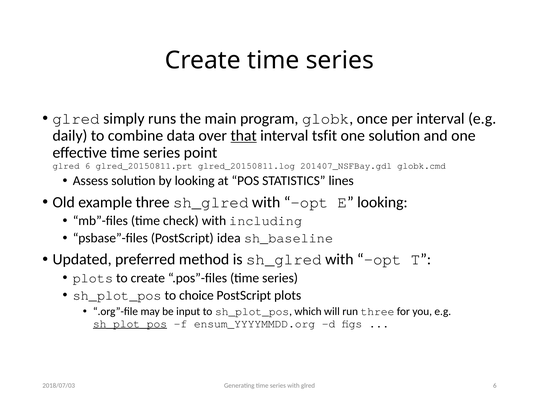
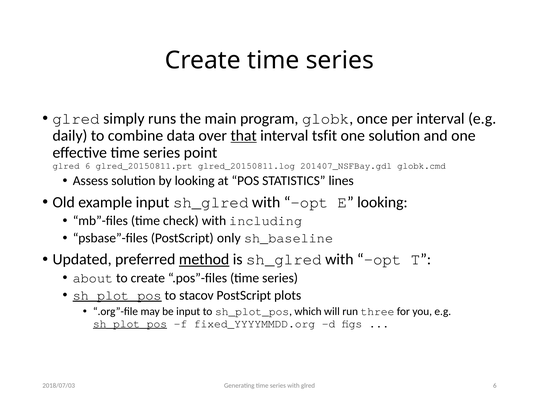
example three: three -> input
idea: idea -> only
method underline: none -> present
plots at (93, 278): plots -> about
sh_plot_pos at (117, 296) underline: none -> present
choice: choice -> stacov
ensum_YYYYMMDD.org: ensum_YYYYMMDD.org -> fixed_YYYYMMDD.org
